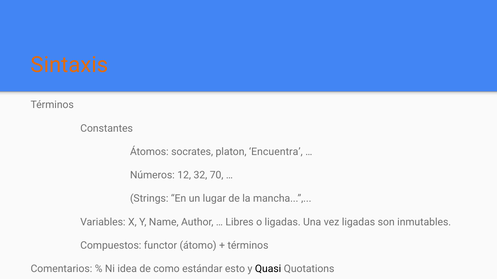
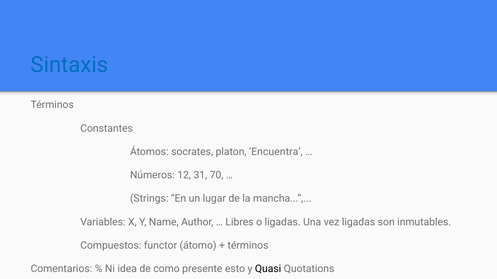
Sintaxis colour: orange -> blue
32: 32 -> 31
estándar: estándar -> presente
